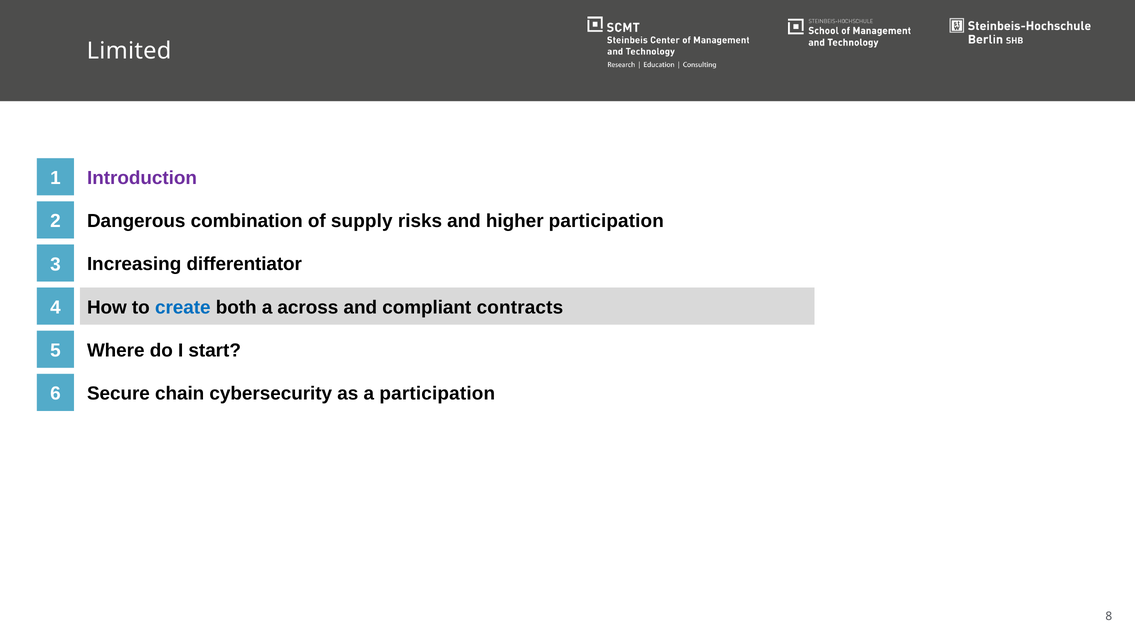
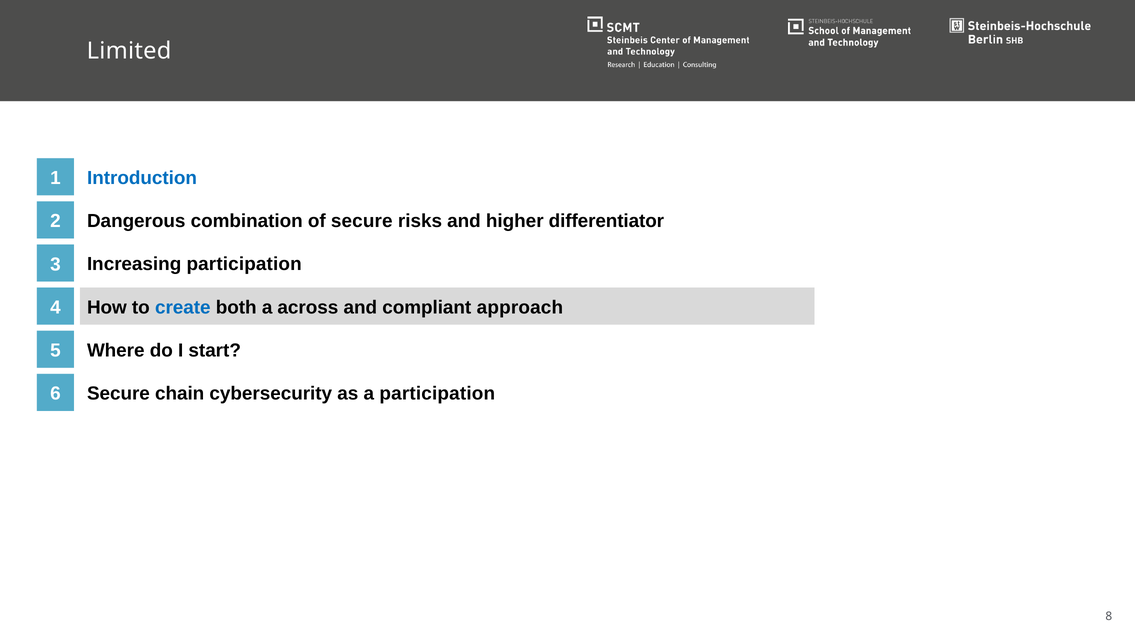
Introduction colour: purple -> blue
of supply: supply -> secure
higher participation: participation -> differentiator
Increasing differentiator: differentiator -> participation
contracts: contracts -> approach
